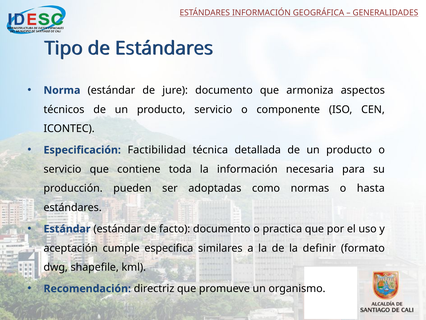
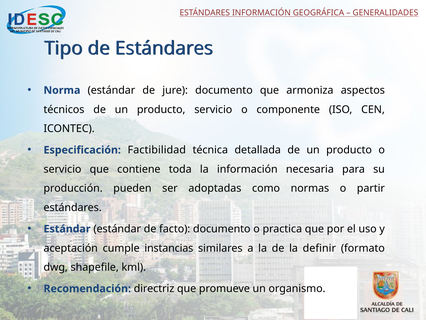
hasta: hasta -> partir
especifica: especifica -> instancias
